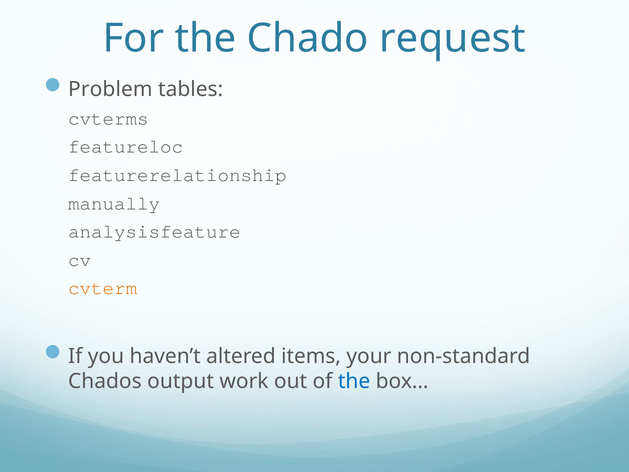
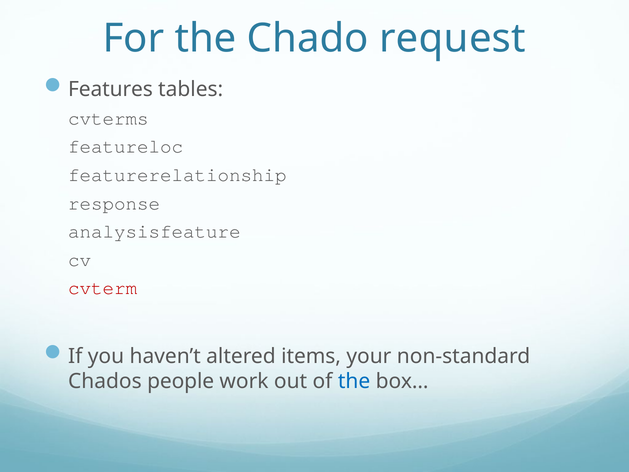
Problem: Problem -> Features
manually: manually -> response
cvterm colour: orange -> red
output: output -> people
